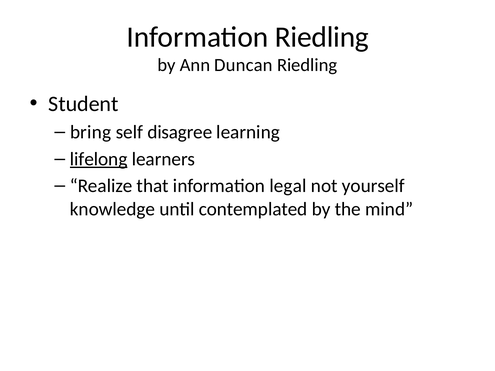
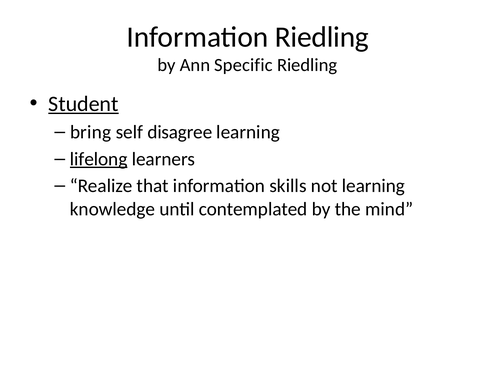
Duncan: Duncan -> Specific
Student underline: none -> present
legal: legal -> skills
not yourself: yourself -> learning
